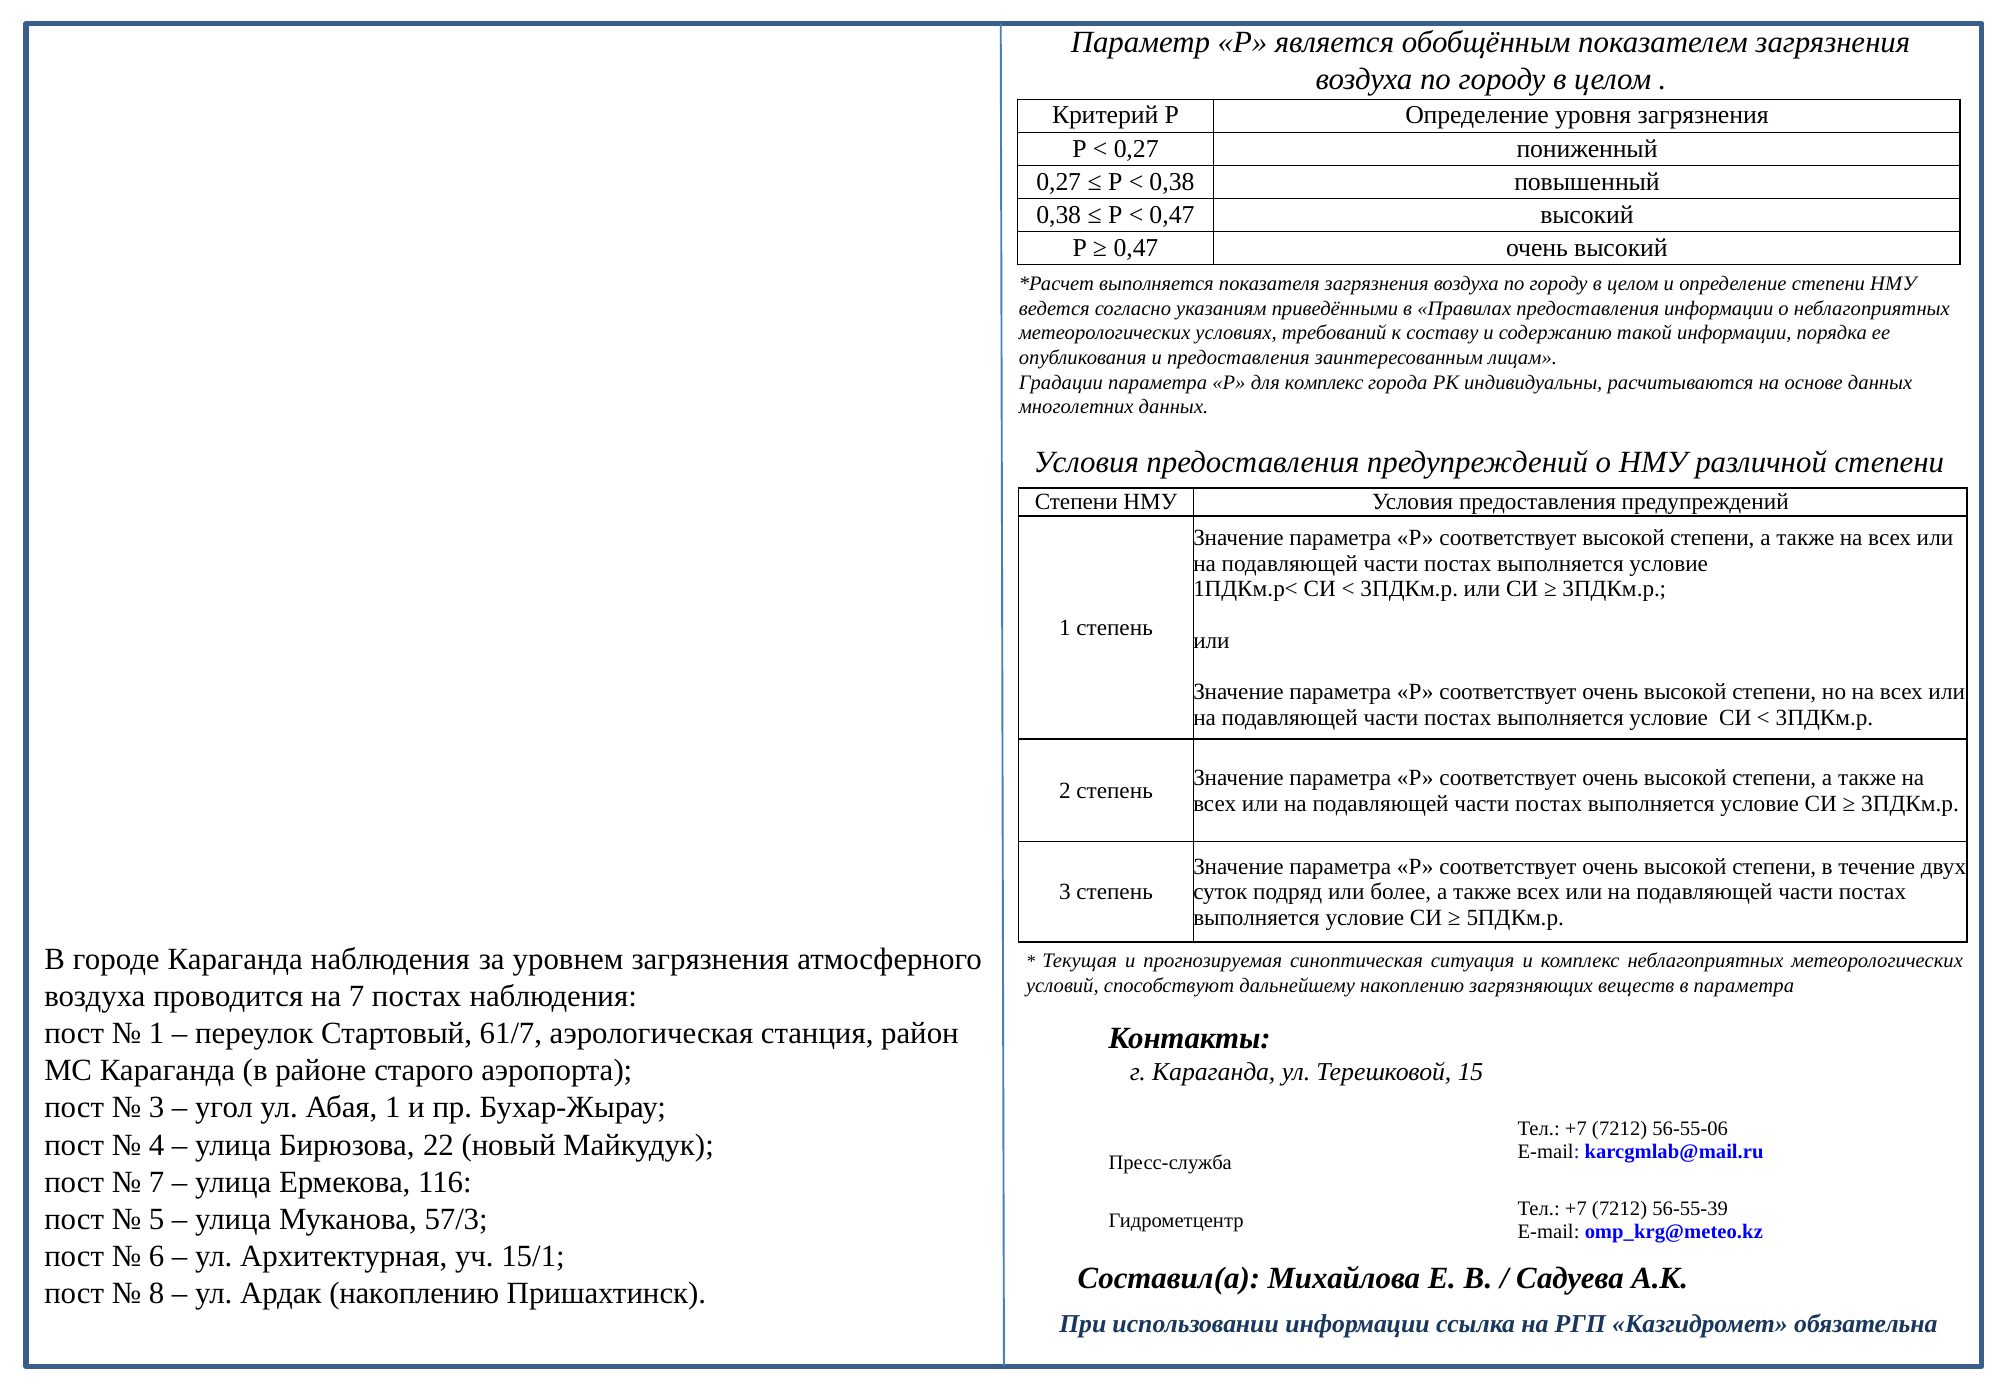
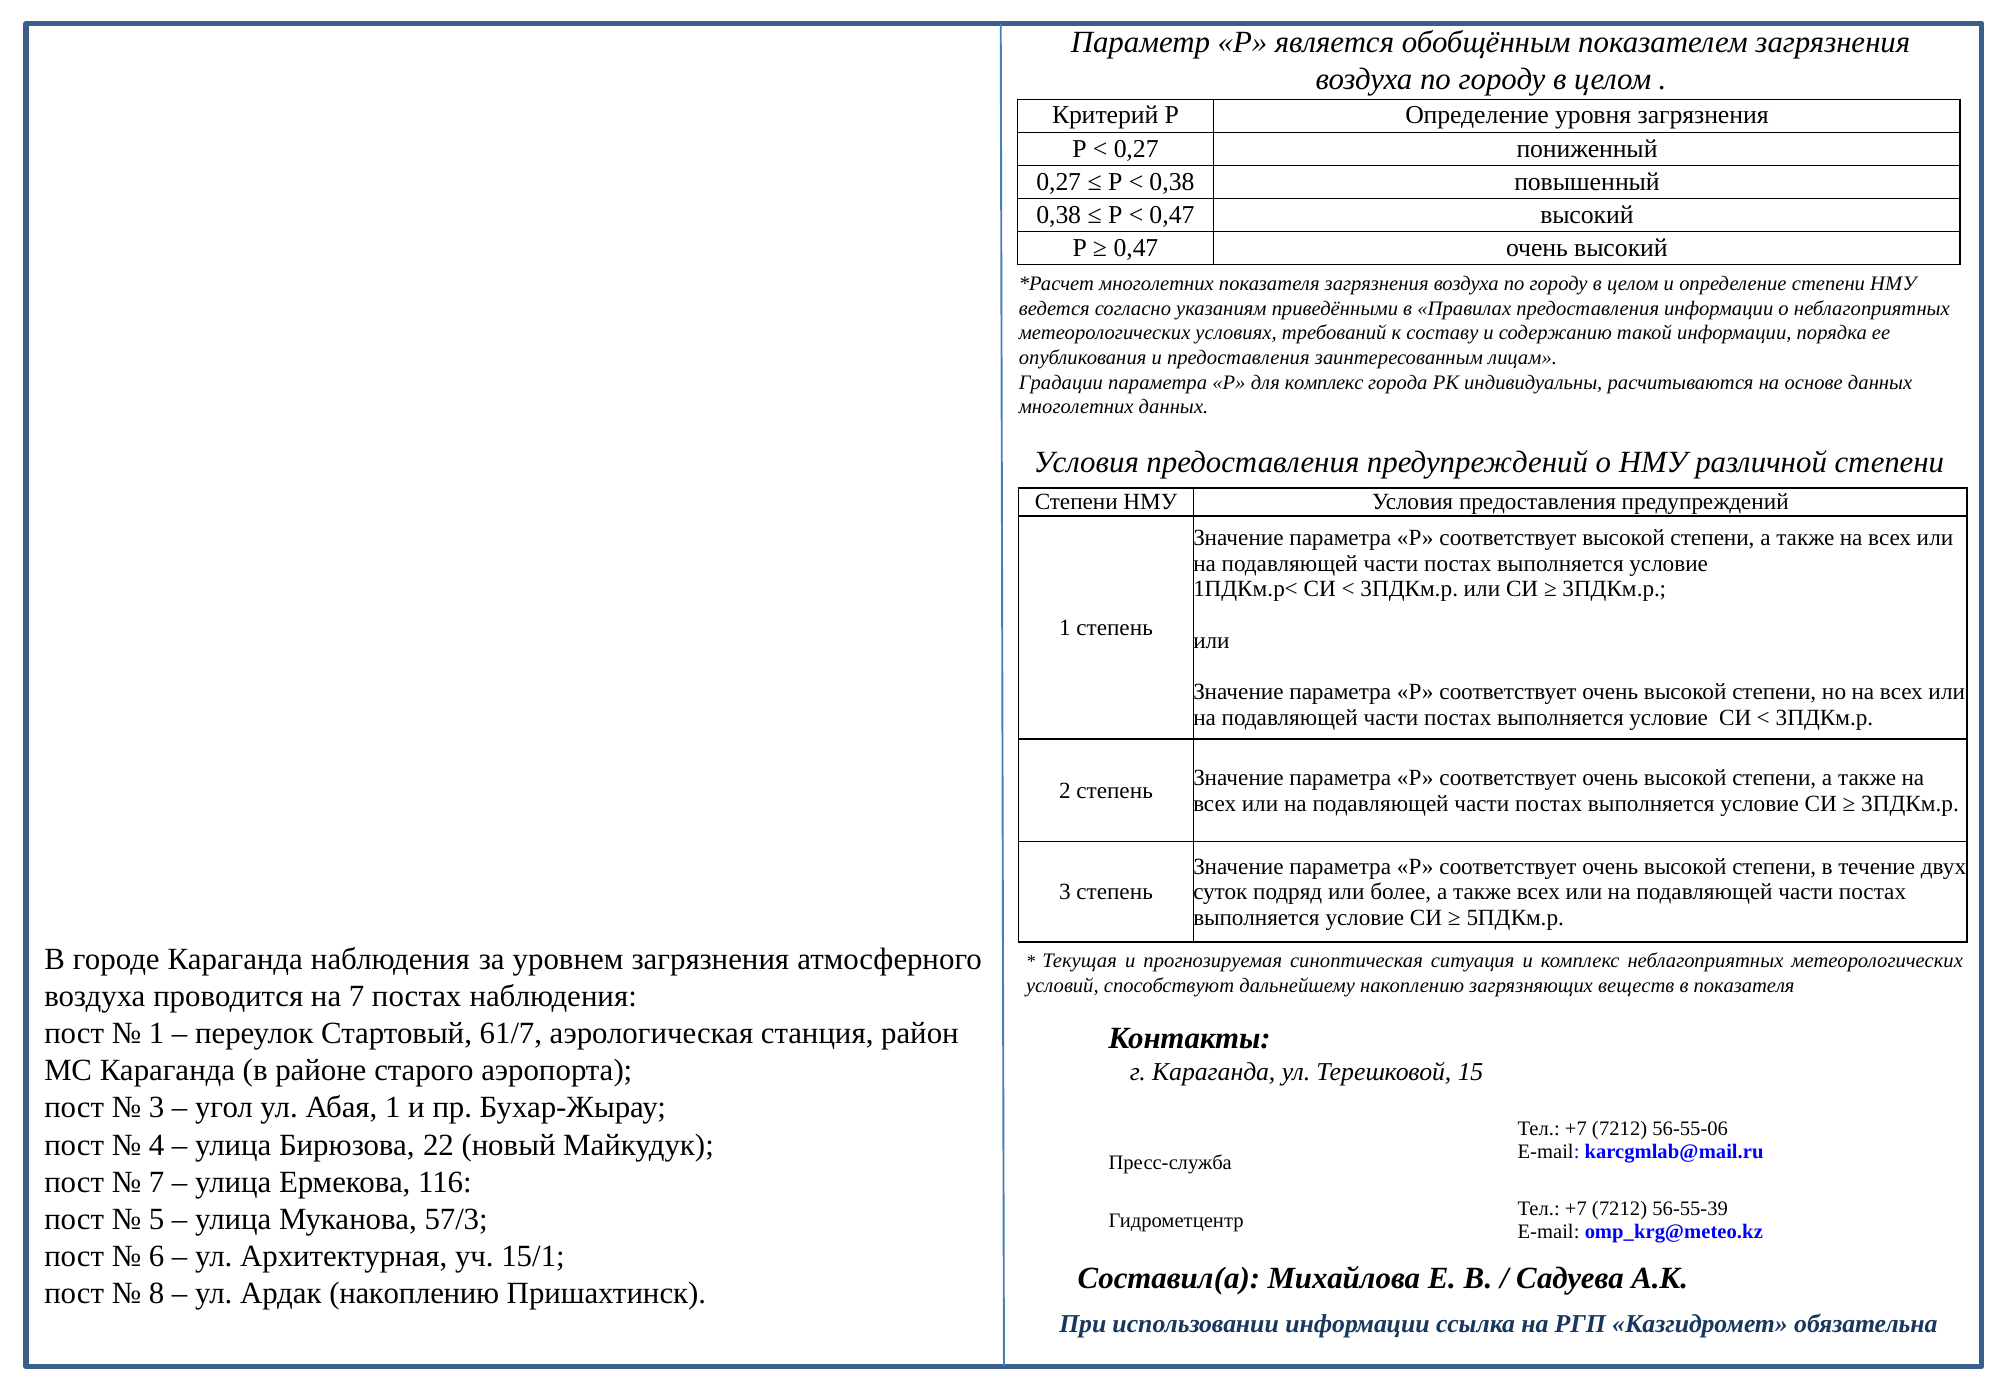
выполняется at (1156, 284): выполняется -> многолетних
в параметра: параметра -> показателя
